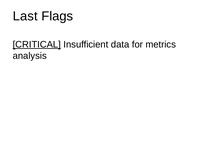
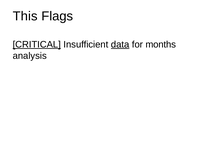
Last: Last -> This
data underline: none -> present
metrics: metrics -> months
